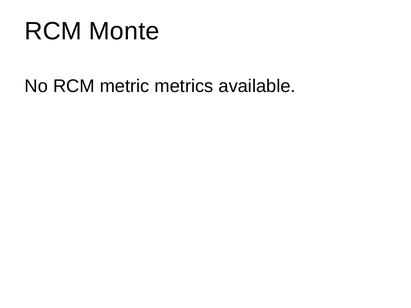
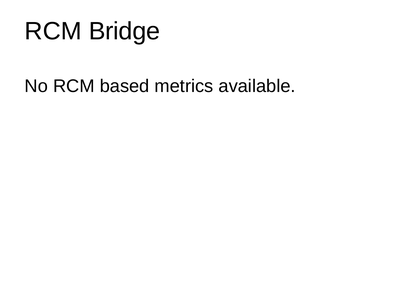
Monte: Monte -> Bridge
metric: metric -> based
